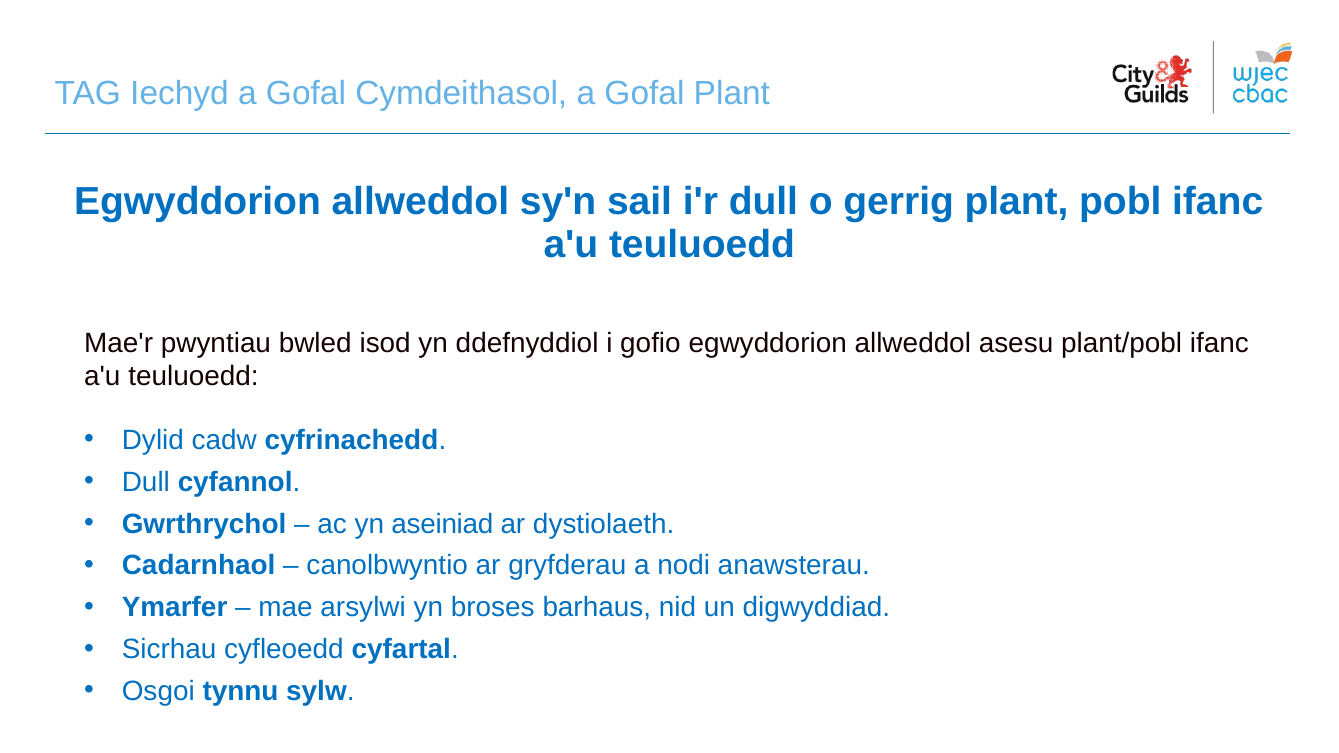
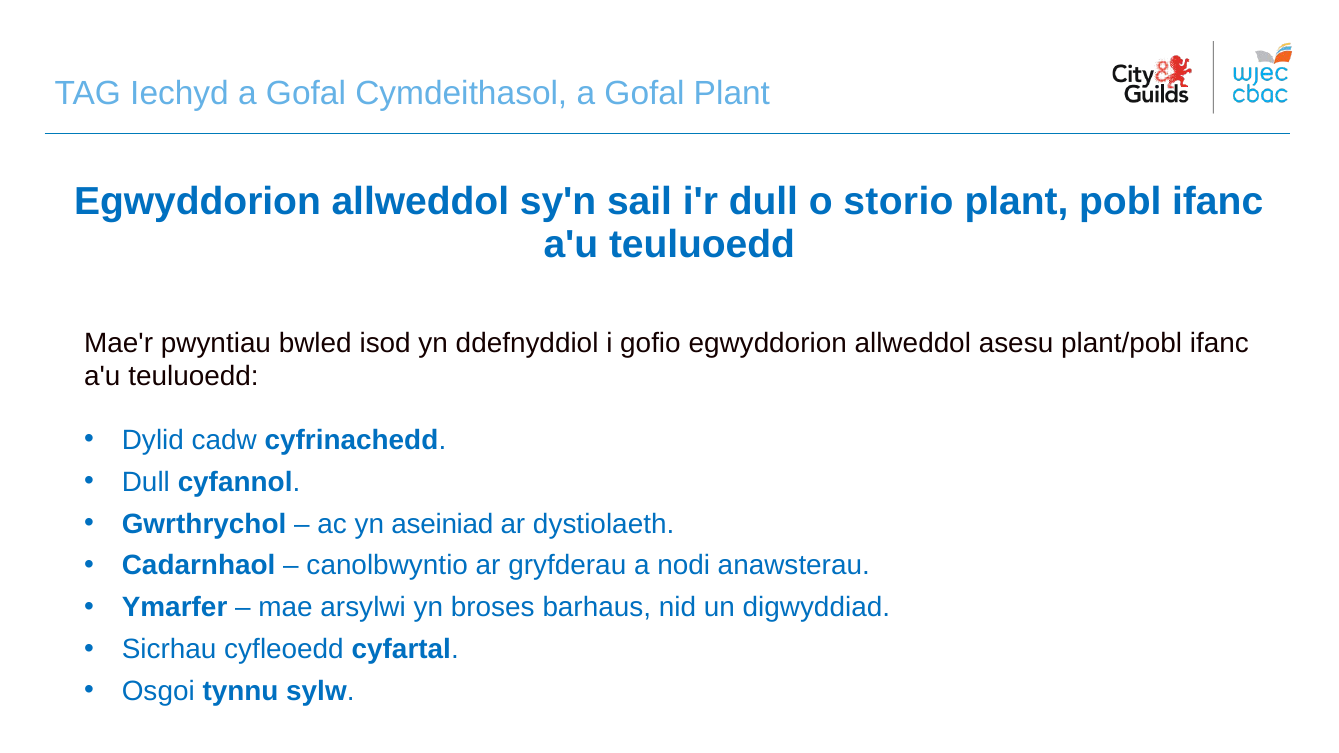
gerrig: gerrig -> storio
